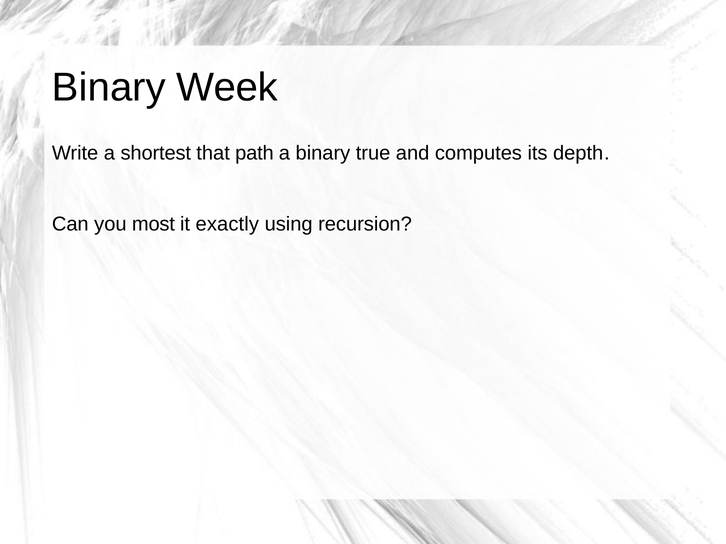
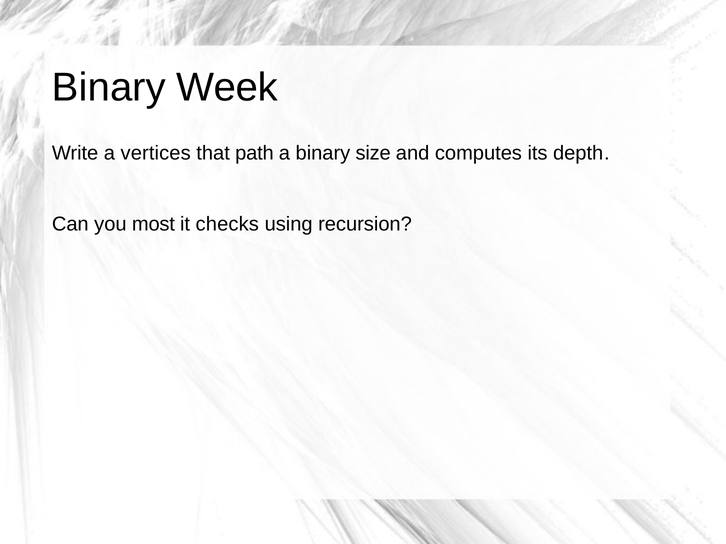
shortest: shortest -> vertices
true: true -> size
exactly: exactly -> checks
